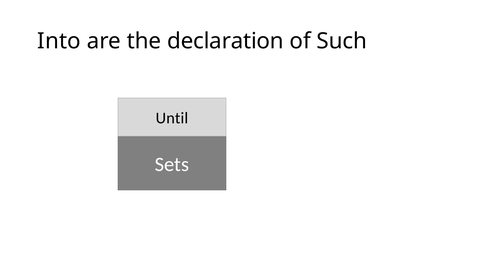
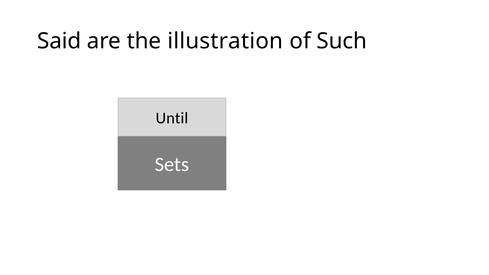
Into: Into -> Said
declaration: declaration -> illustration
